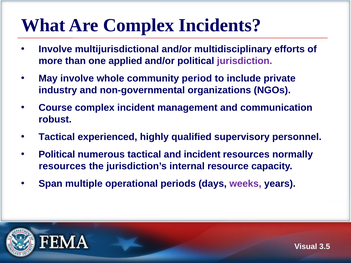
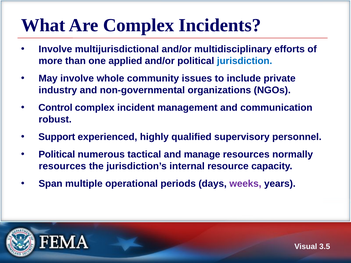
jurisdiction colour: purple -> blue
period: period -> issues
Course: Course -> Control
Tactical at (57, 137): Tactical -> Support
and incident: incident -> manage
